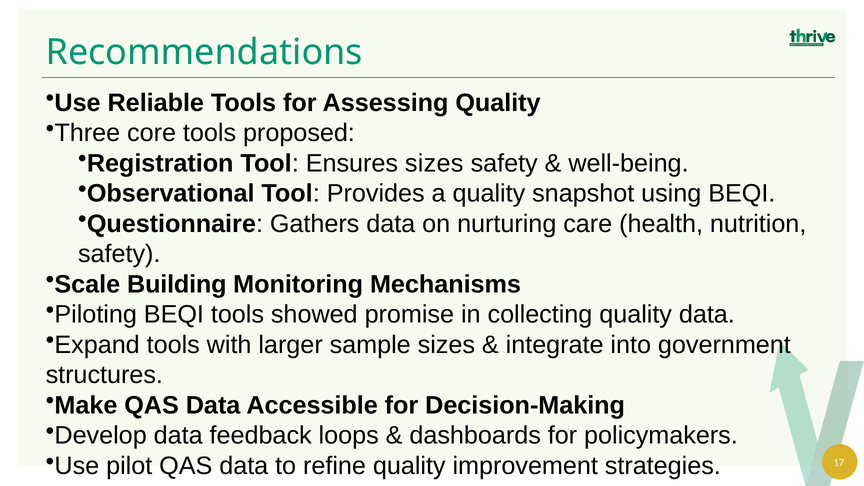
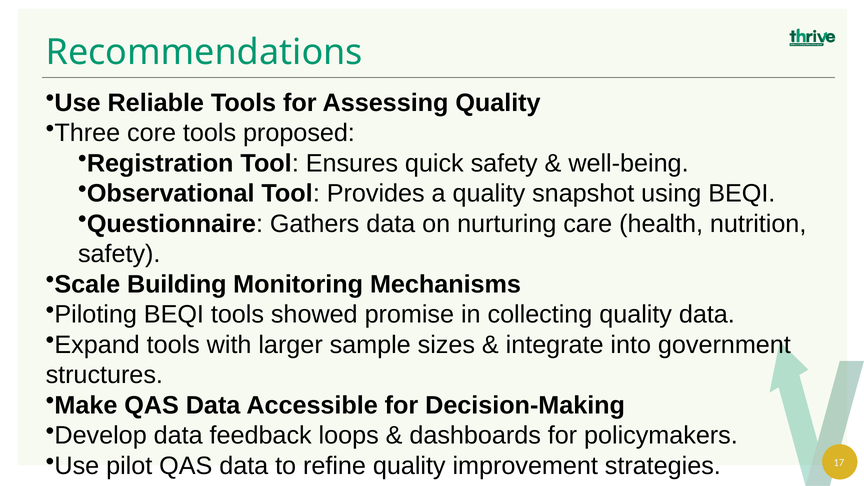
Ensures sizes: sizes -> quick
